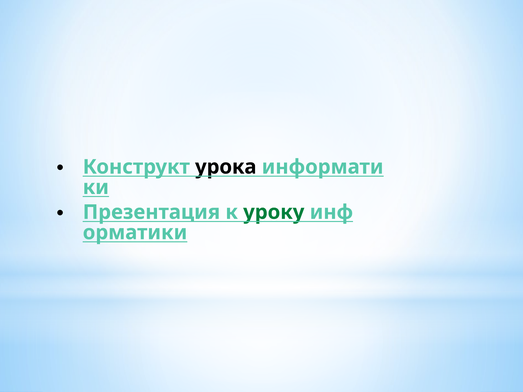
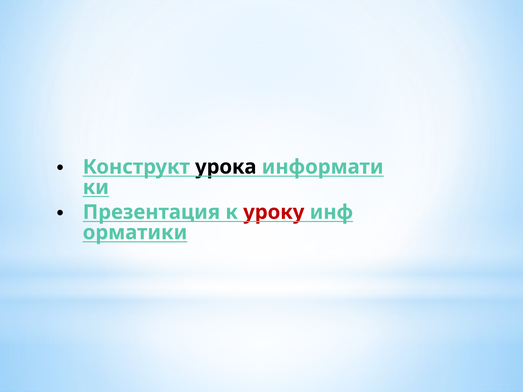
уроку colour: green -> red
